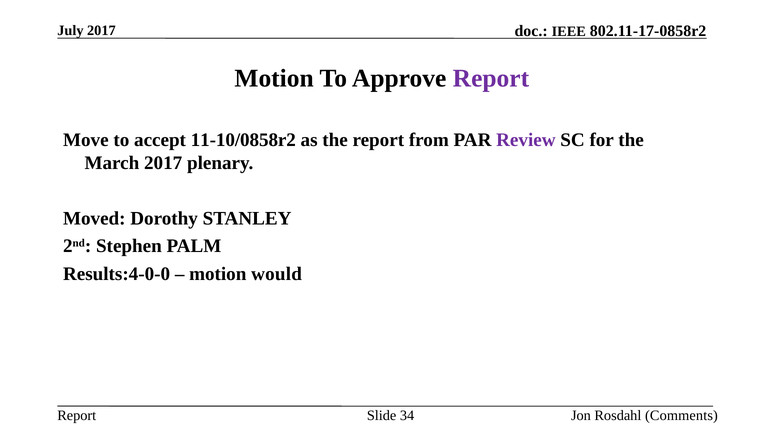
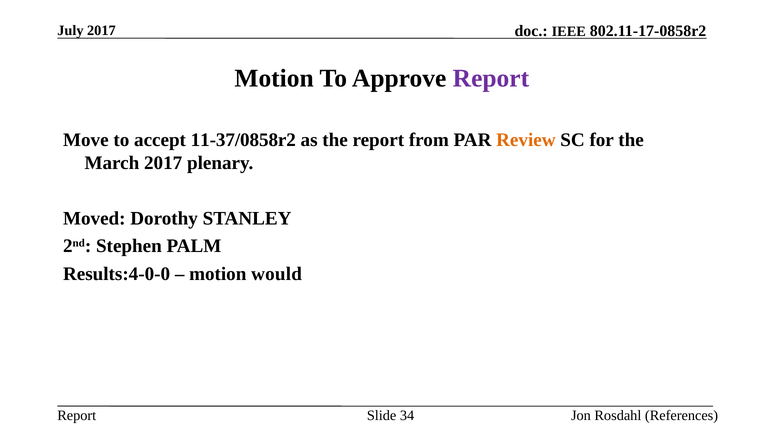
11-10/0858r2: 11-10/0858r2 -> 11-37/0858r2
Review colour: purple -> orange
Comments: Comments -> References
